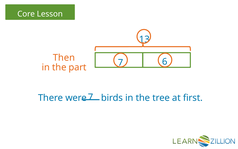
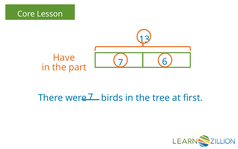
Then: Then -> Have
